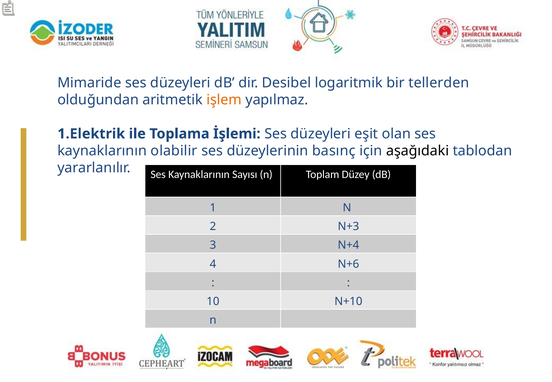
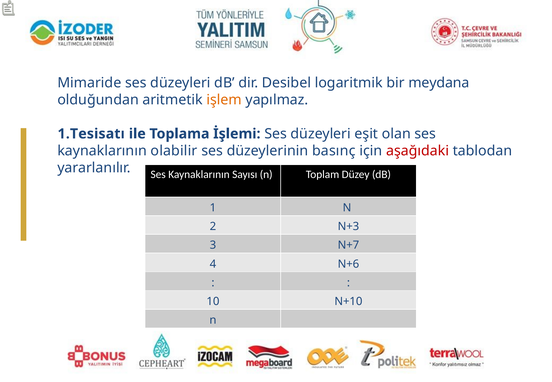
tellerden: tellerden -> meydana
1.Elektrik: 1.Elektrik -> 1.Tesisatı
aşağıdaki colour: black -> red
N+4: N+4 -> N+7
